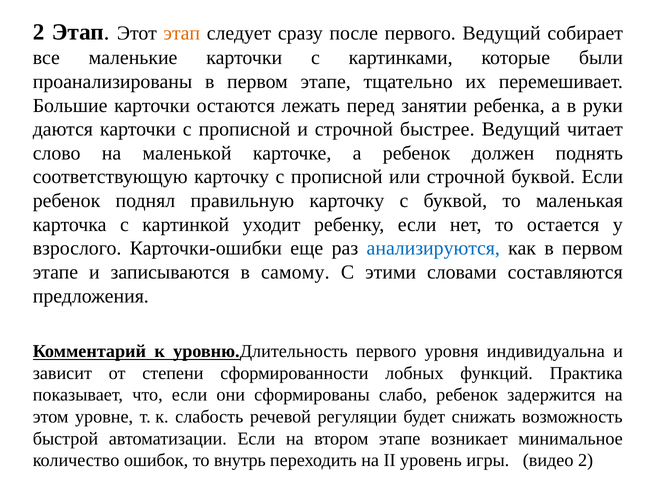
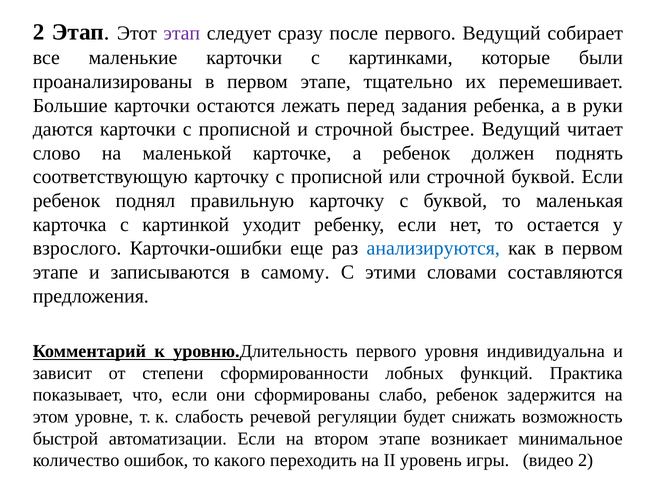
этап at (182, 33) colour: orange -> purple
занятии: занятии -> задания
внутрь: внутрь -> какого
